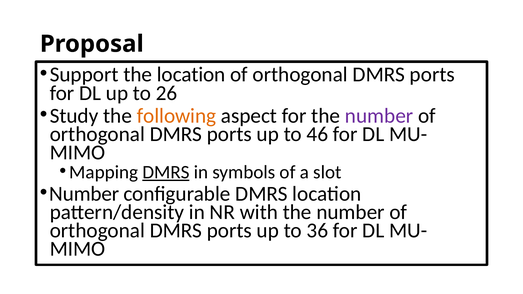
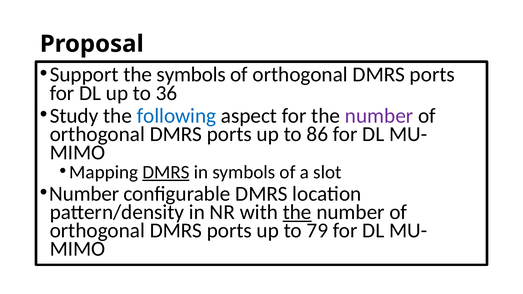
the location: location -> symbols
26: 26 -> 36
following colour: orange -> blue
46: 46 -> 86
the at (297, 212) underline: none -> present
36: 36 -> 79
